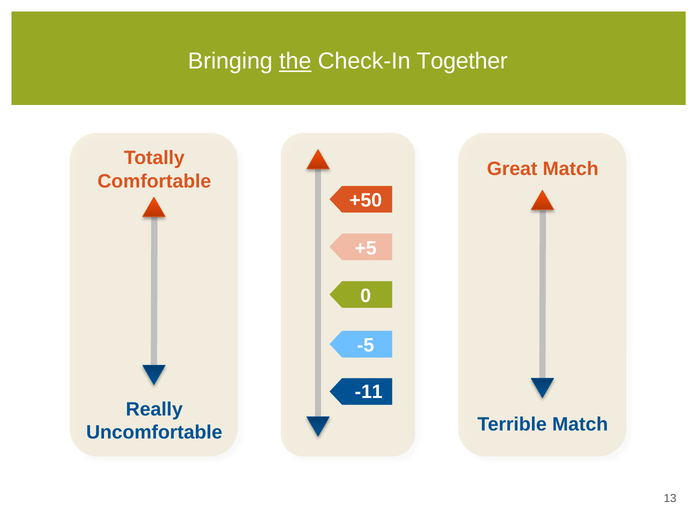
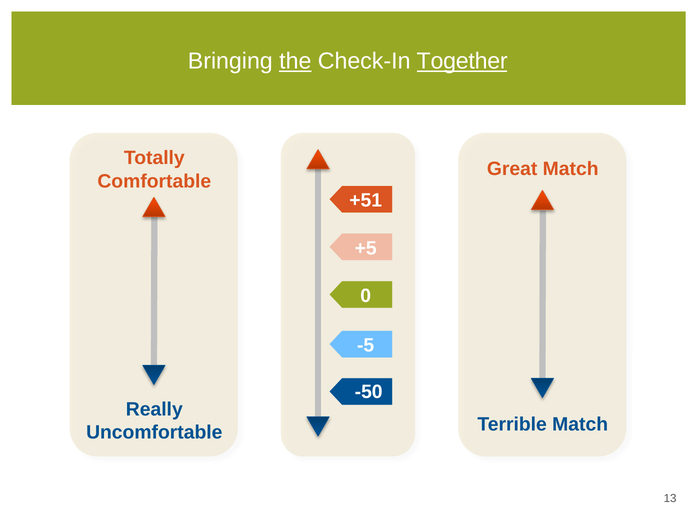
Together underline: none -> present
+50: +50 -> +51
-11: -11 -> -50
